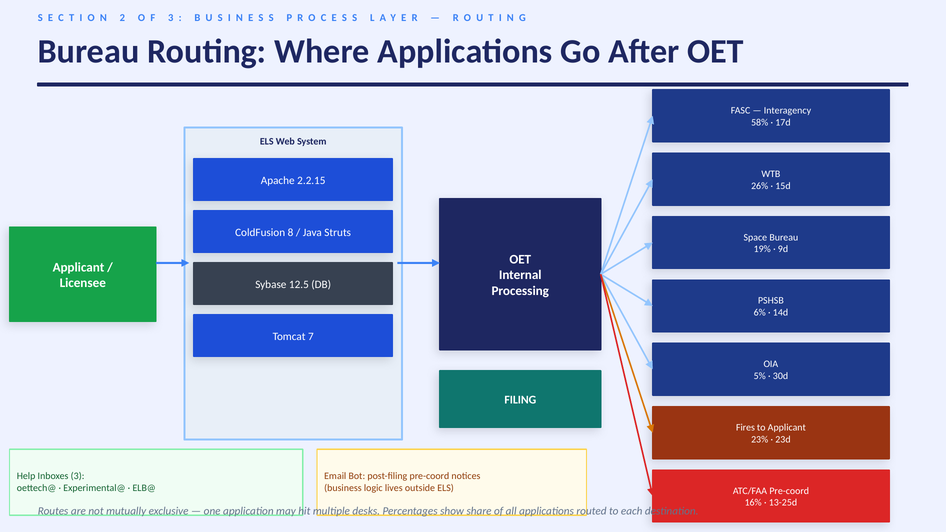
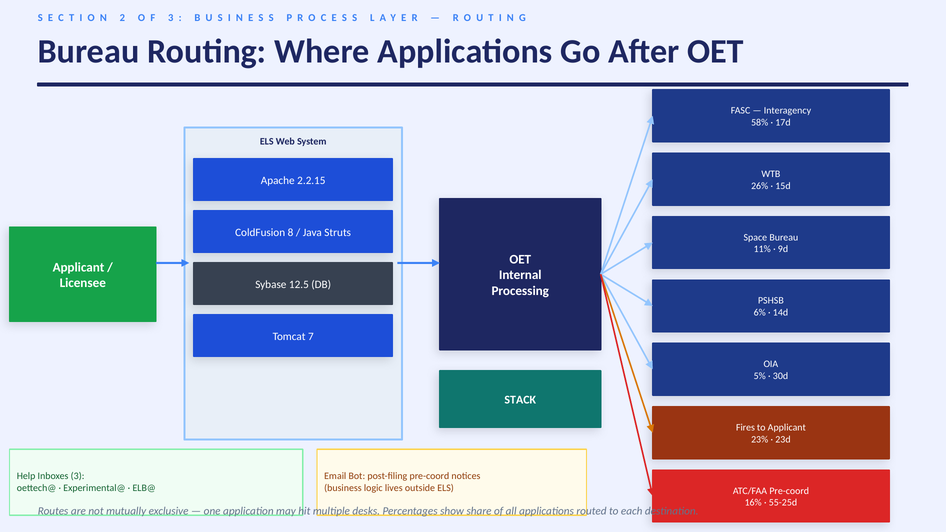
19%: 19% -> 11%
FILING: FILING -> STACK
13-25d: 13-25d -> 55-25d
